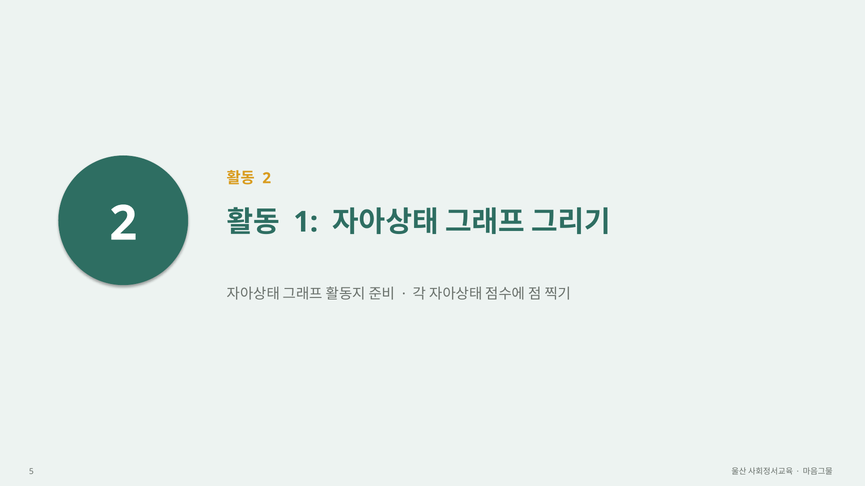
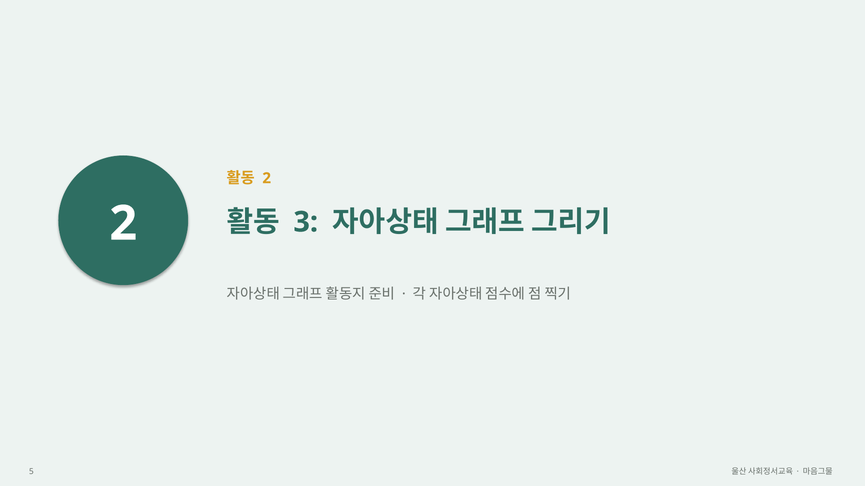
1: 1 -> 3
